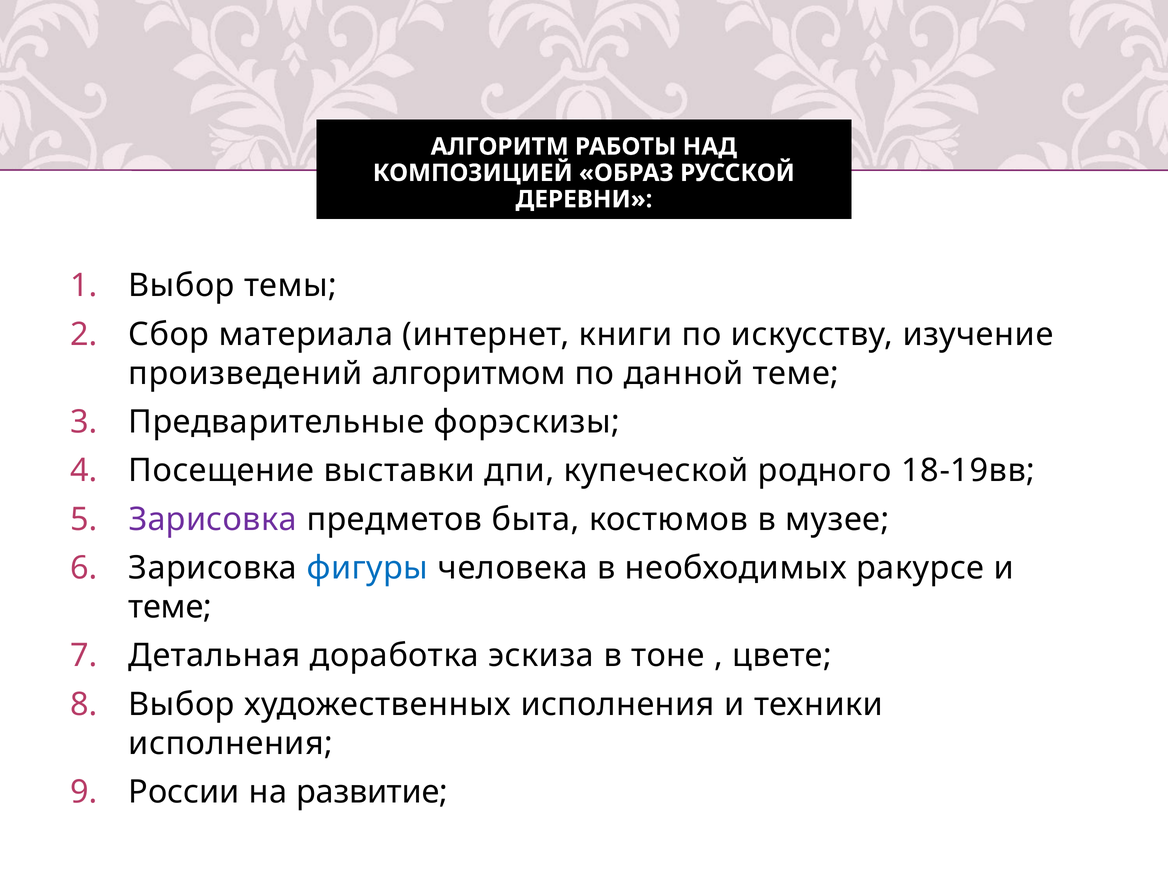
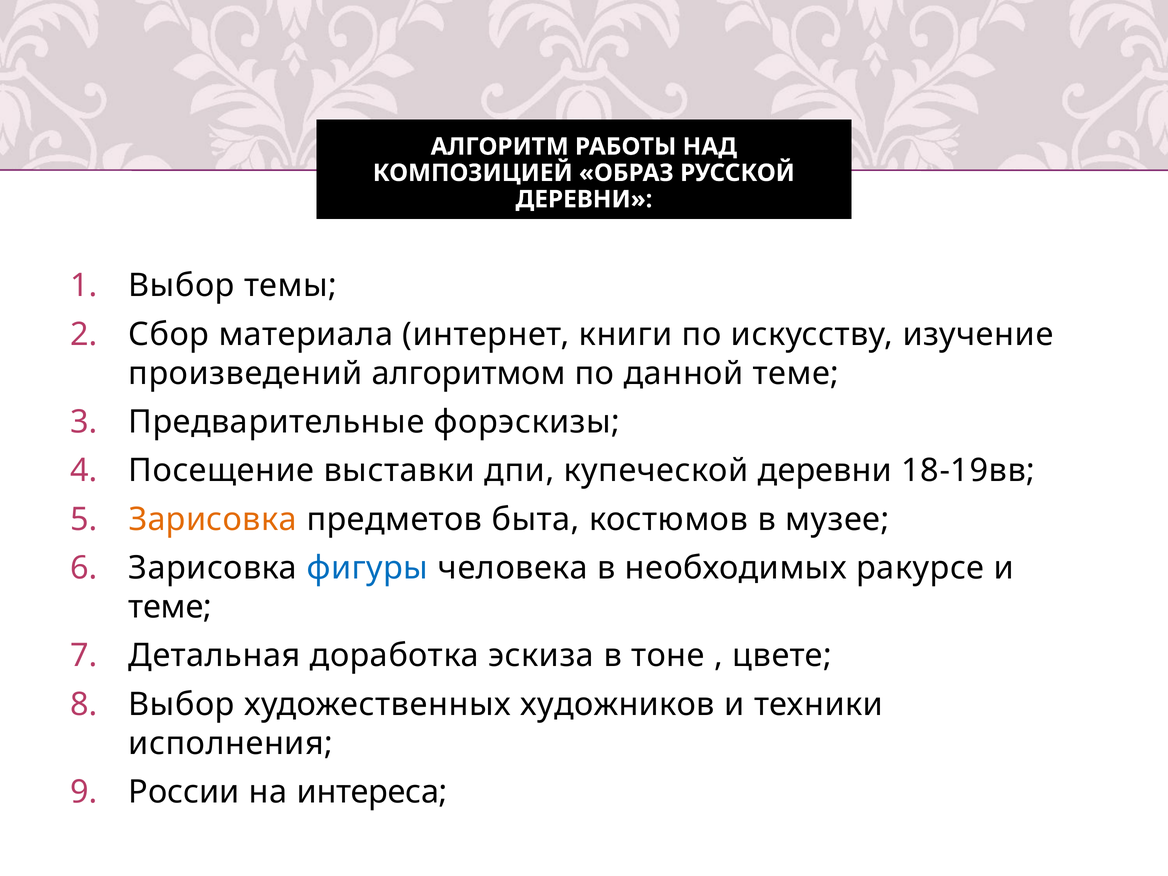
купеческой родного: родного -> деревни
Зарисовка at (213, 519) colour: purple -> orange
художественных исполнения: исполнения -> художников
развитие: развитие -> интереса
